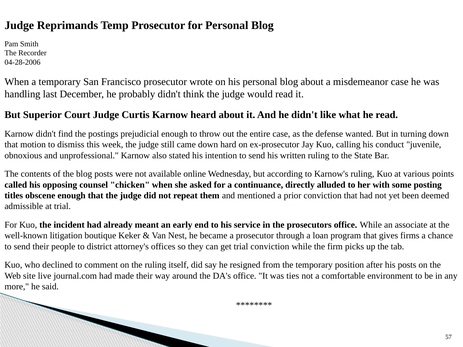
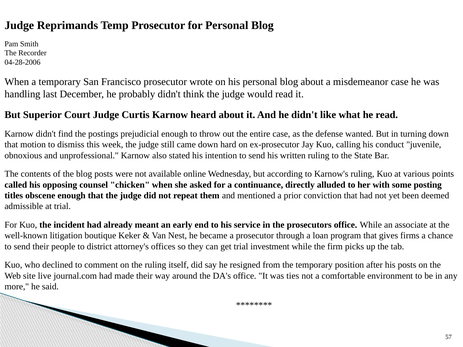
trial conviction: conviction -> investment
